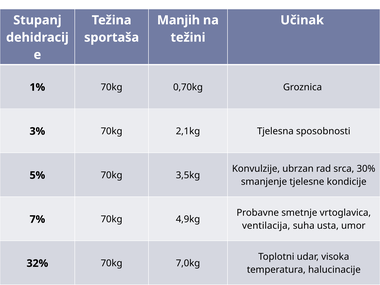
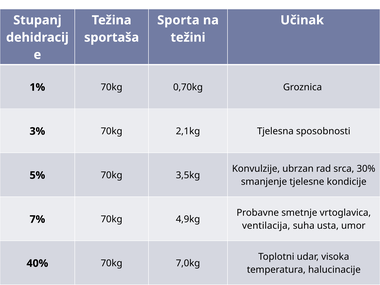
Manjih: Manjih -> Sporta
32%: 32% -> 40%
